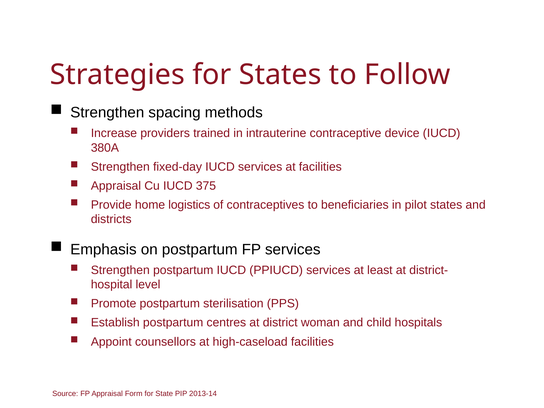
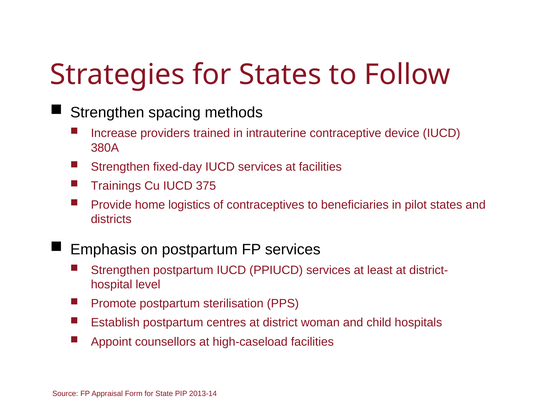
Appraisal at (116, 186): Appraisal -> Trainings
